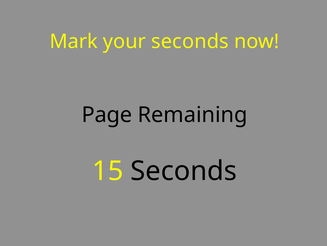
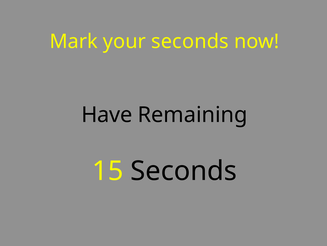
Page: Page -> Have
